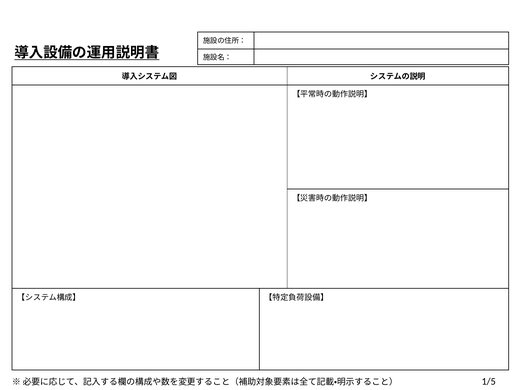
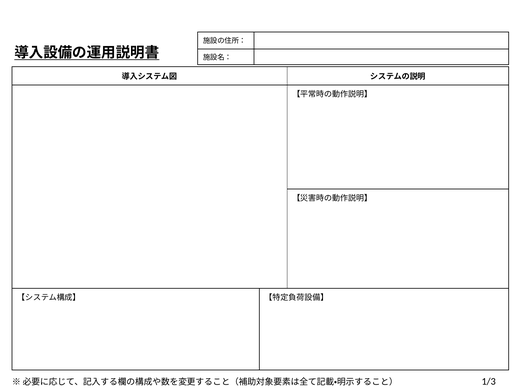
1/5: 1/5 -> 1/3
